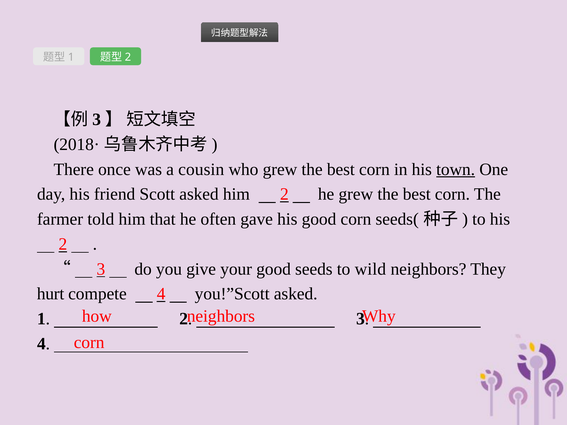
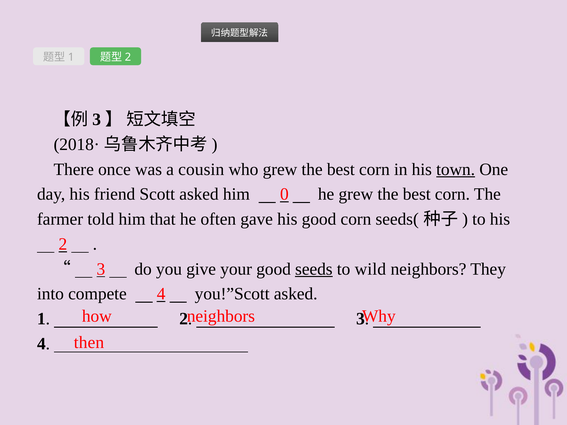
him 2: 2 -> 0
seeds underline: none -> present
hurt: hurt -> into
corn at (89, 342): corn -> then
